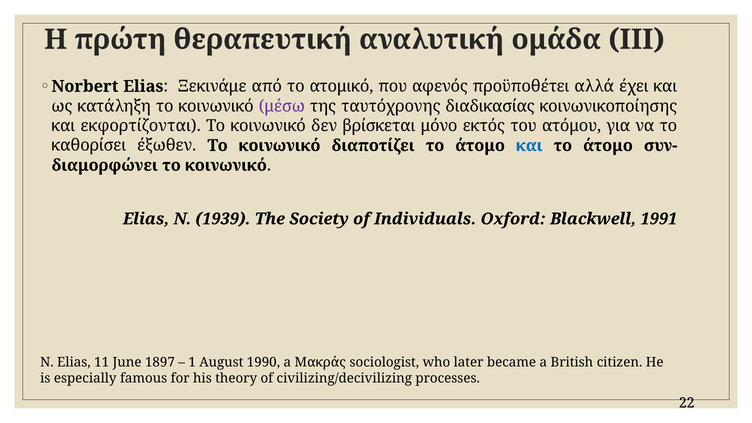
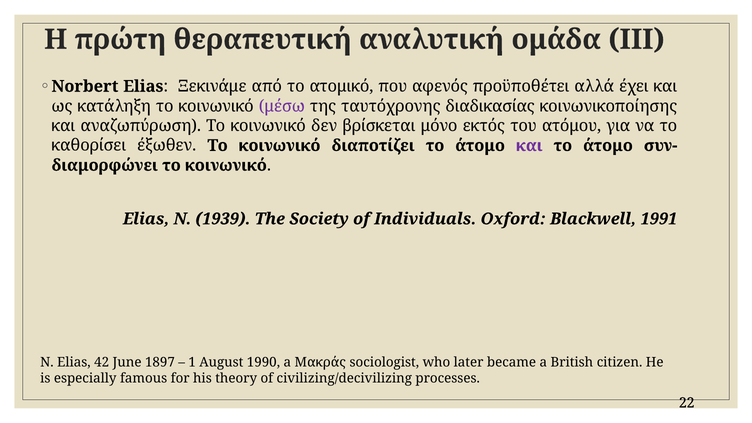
εκφορτίζονται: εκφορτίζονται -> αναζωπύρωση
και at (529, 146) colour: blue -> purple
11: 11 -> 42
